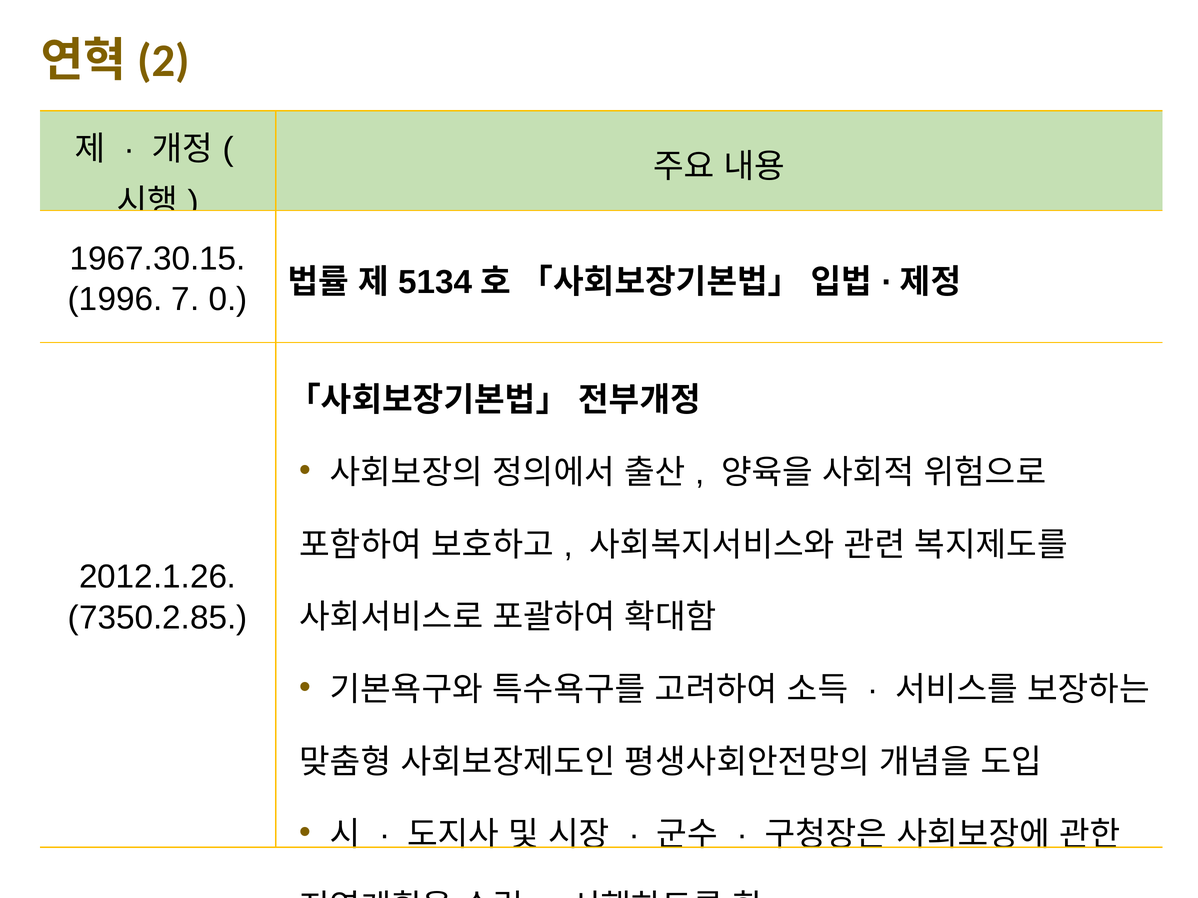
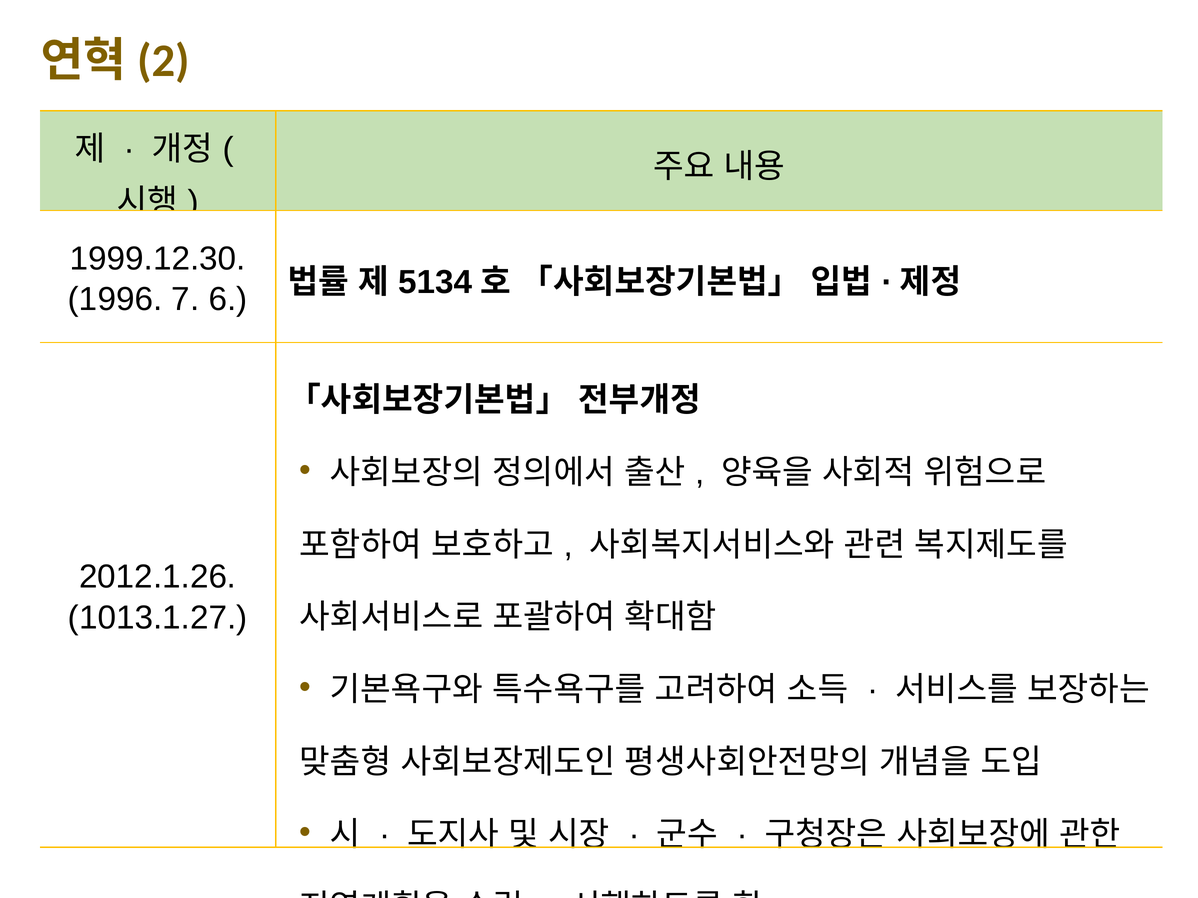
1967.30.15: 1967.30.15 -> 1999.12.30
0: 0 -> 6
7350.2.85: 7350.2.85 -> 1013.1.27
